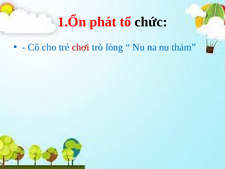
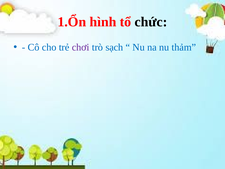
phát: phát -> hình
chơi colour: red -> purple
lòng: lòng -> sạch
